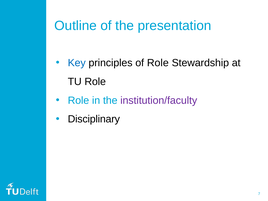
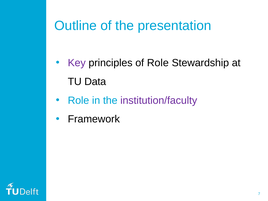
Key colour: blue -> purple
TU Role: Role -> Data
Disciplinary: Disciplinary -> Framework
